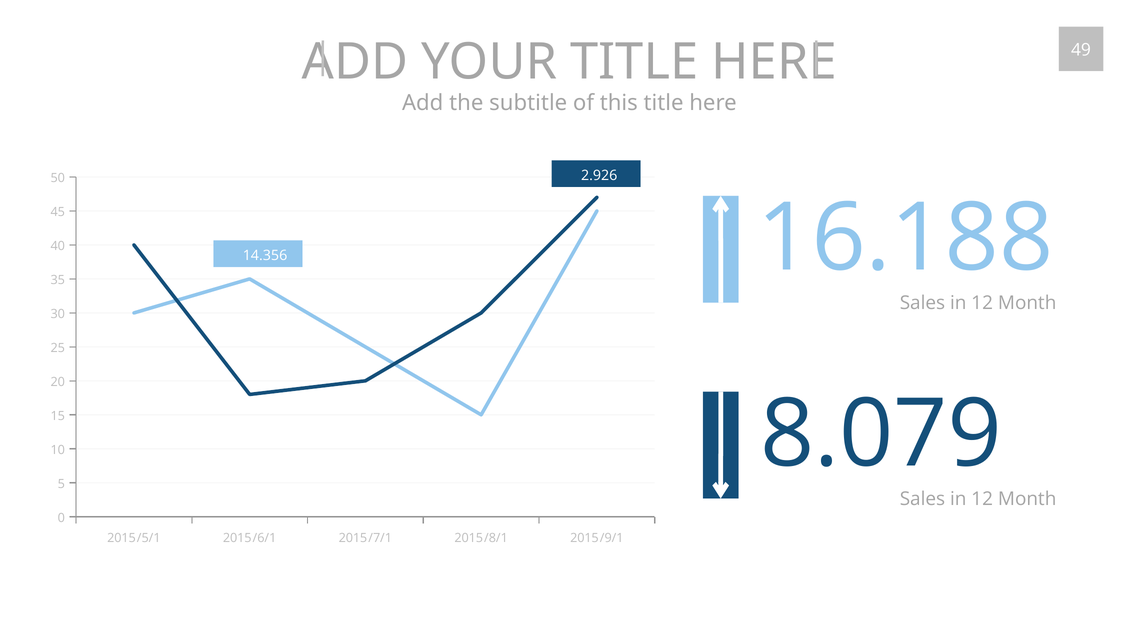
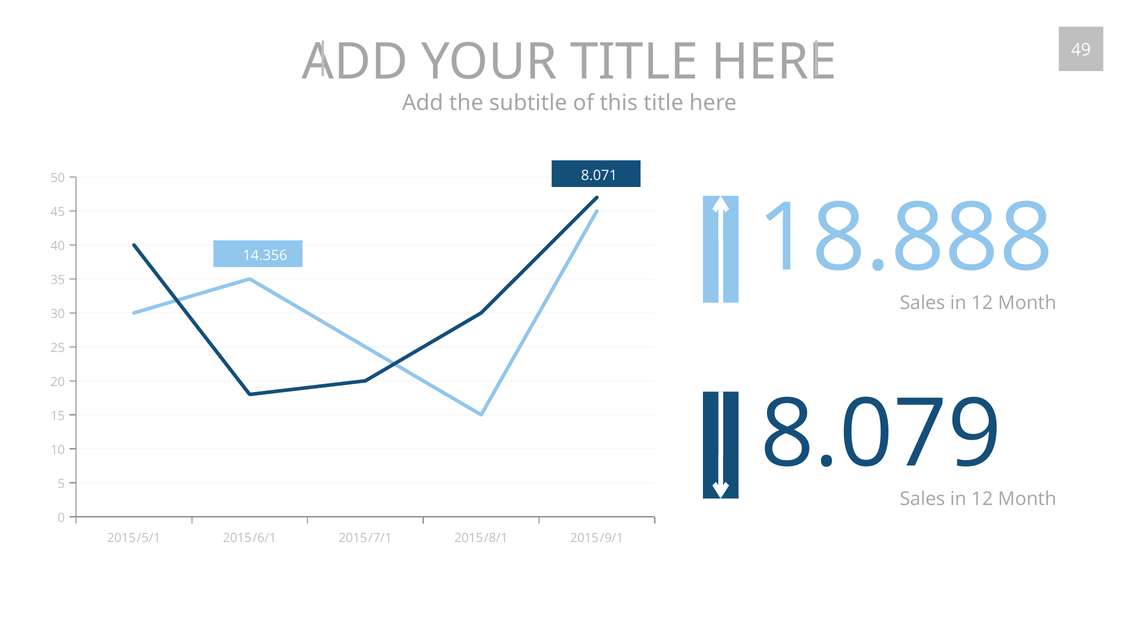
2.926: 2.926 -> 8.071
16.188: 16.188 -> 18.888
